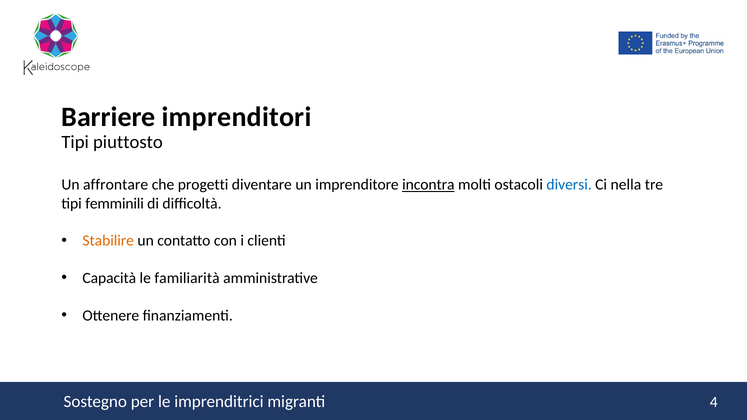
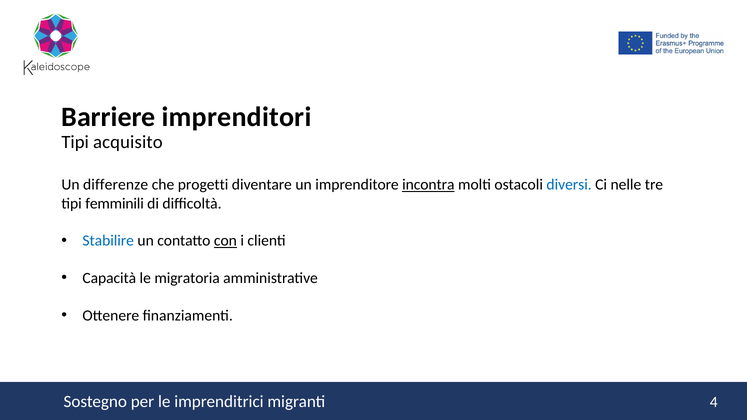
piuttosto: piuttosto -> acquisito
affrontare: affrontare -> differenze
nella: nella -> nelle
Stabilire colour: orange -> blue
con underline: none -> present
familiarità: familiarità -> migratoria
